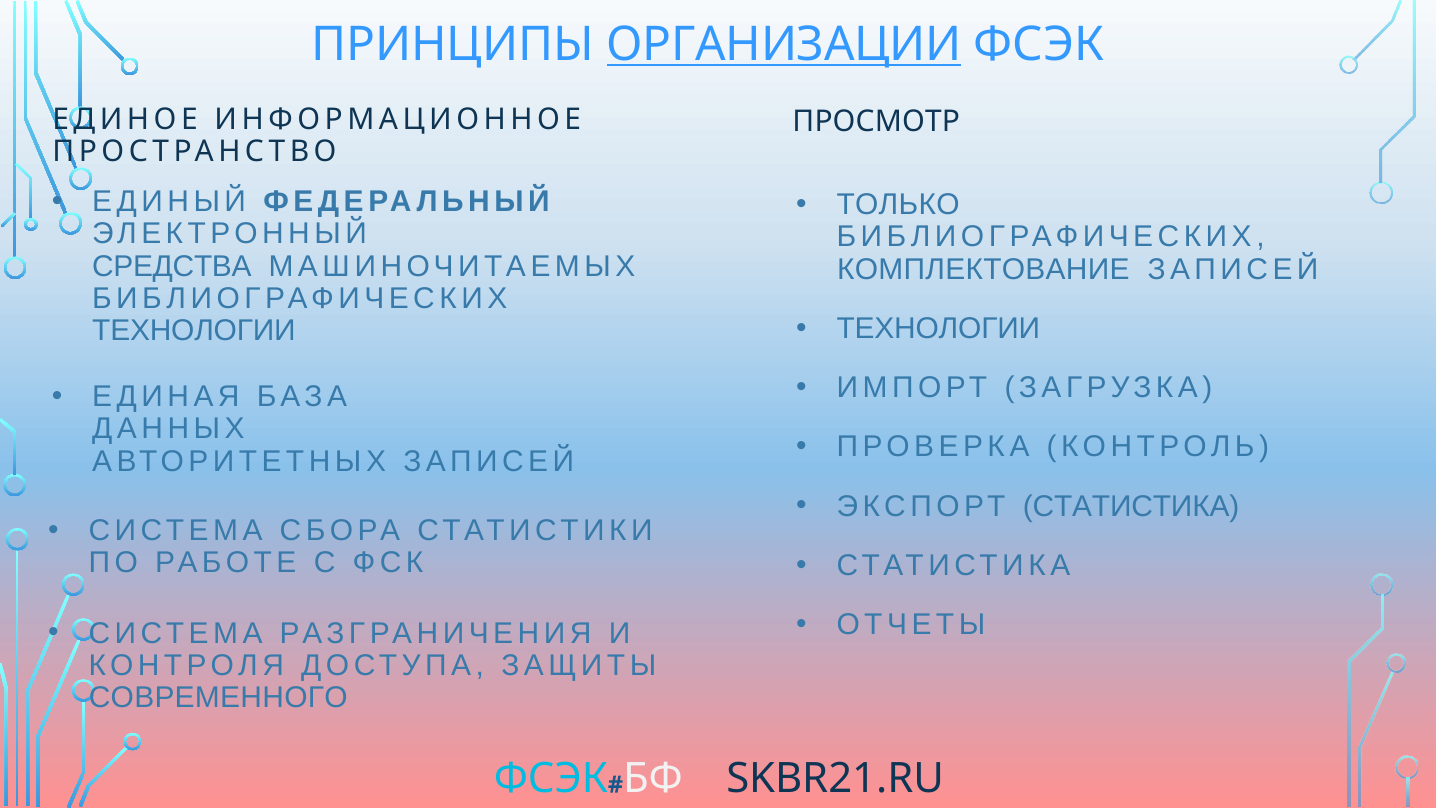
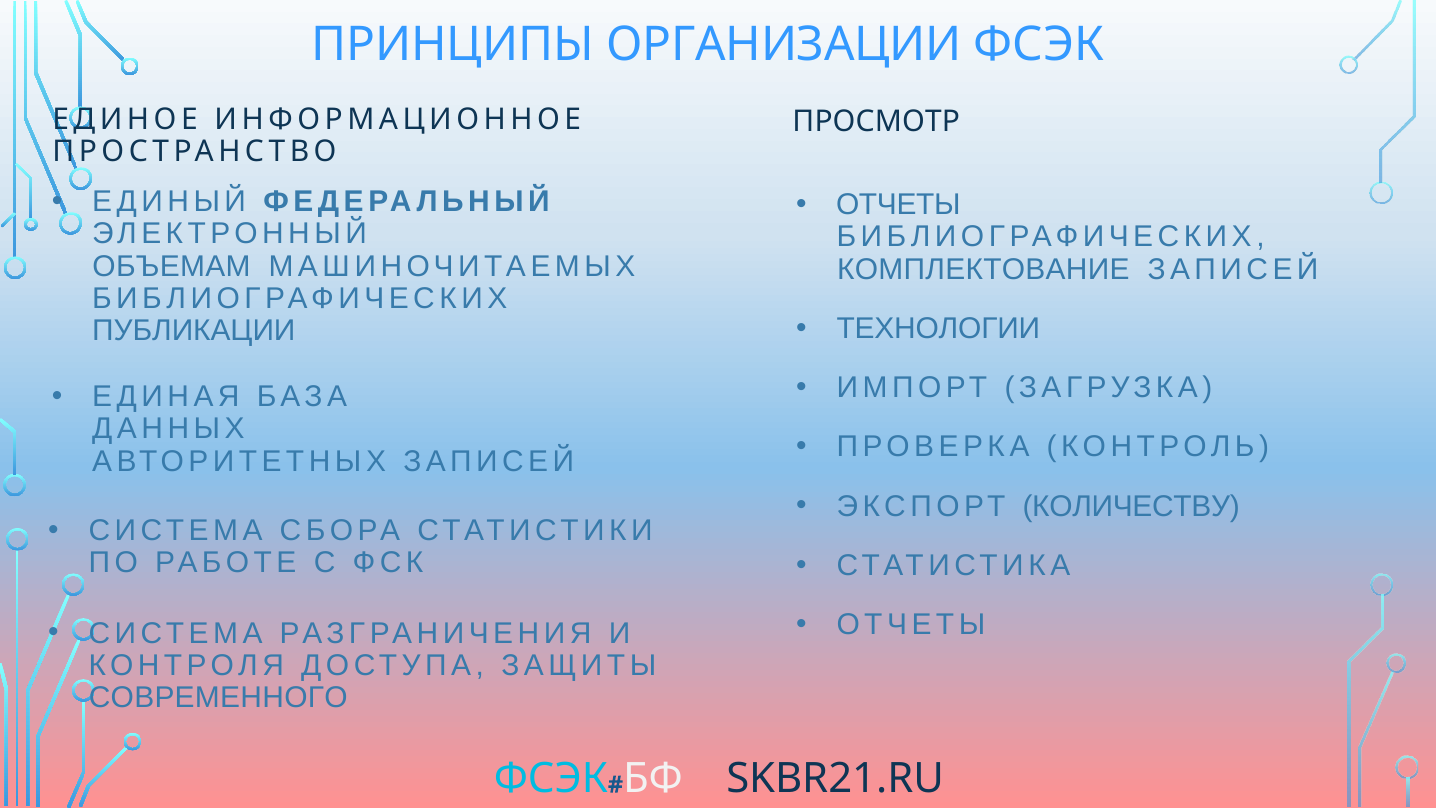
ОРГАНИЗАЦИИ underline: present -> none
ТОЛЬКО at (898, 204): ТОЛЬКО -> ОТЧЕТЫ
СРЕДСТВА: СРЕДСТВА -> ОБЪЕМАМ
ТЕХНОЛОГИИ at (194, 331): ТЕХНОЛОГИИ -> ПУБЛИКАЦИИ
ЭКСПОРТ СТАТИСТИКА: СТАТИСТИКА -> КОЛИЧЕСТВУ
